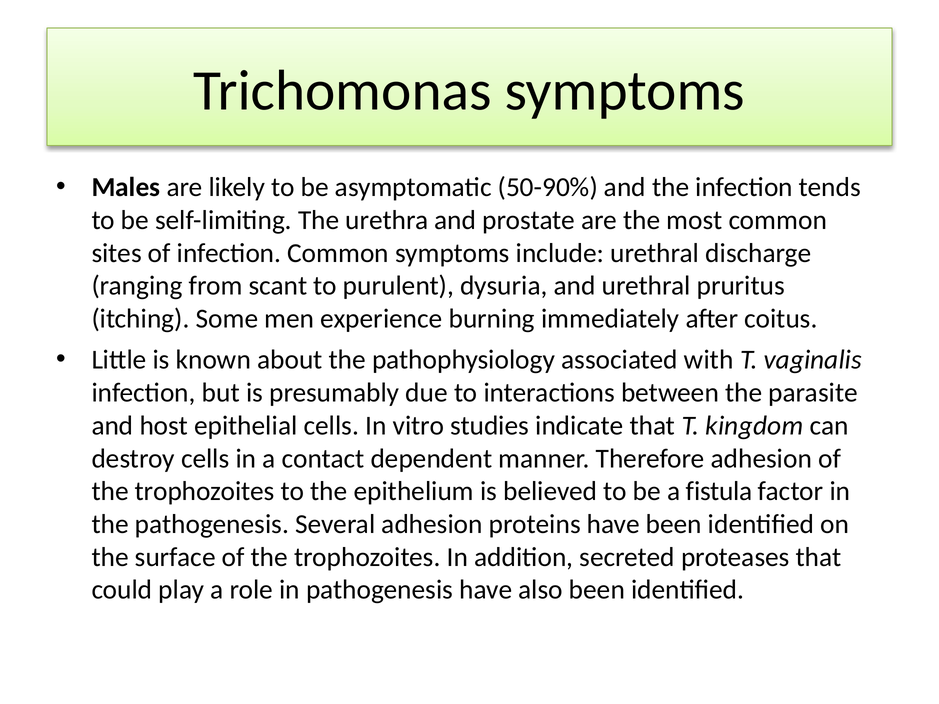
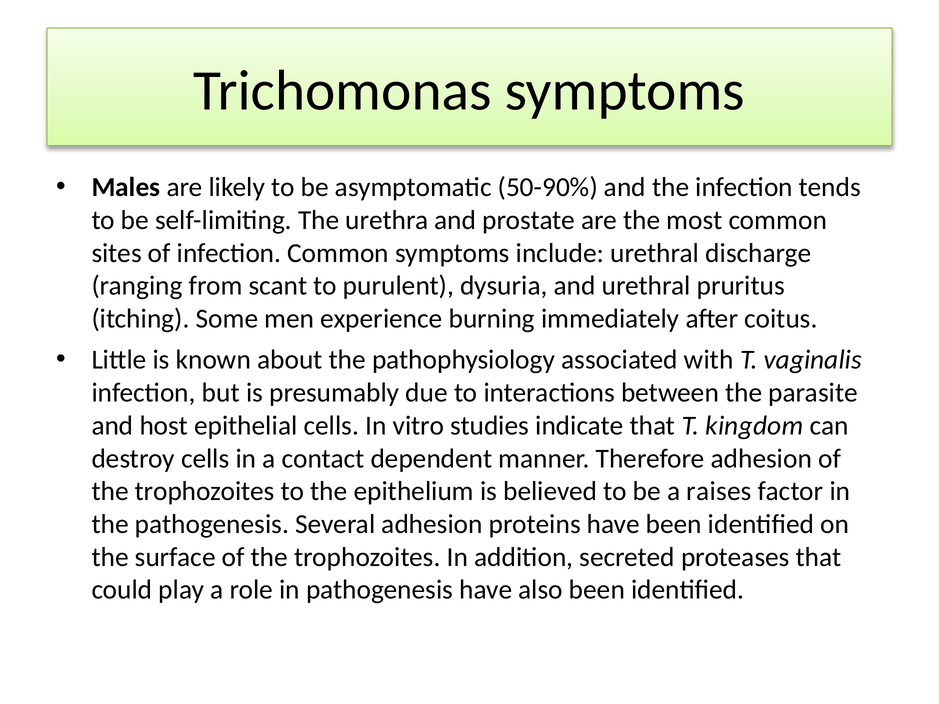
fistula: fistula -> raises
